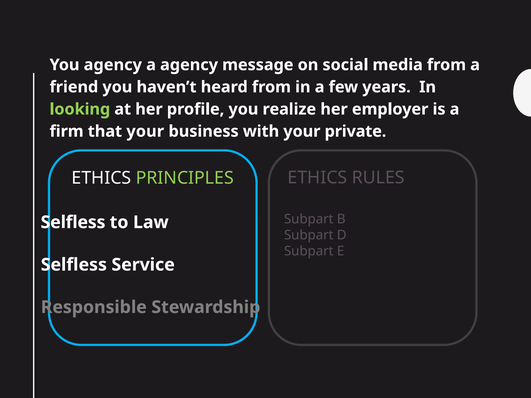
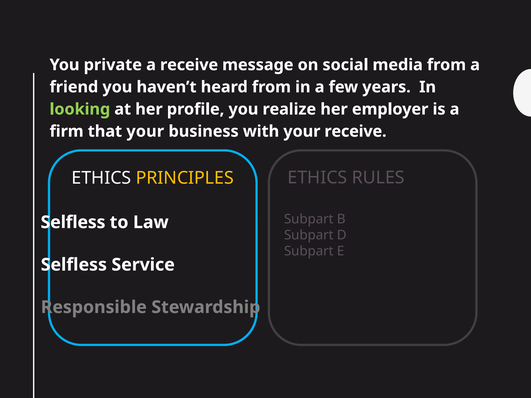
You agency: agency -> private
a agency: agency -> receive
your private: private -> receive
PRINCIPLES colour: light green -> yellow
